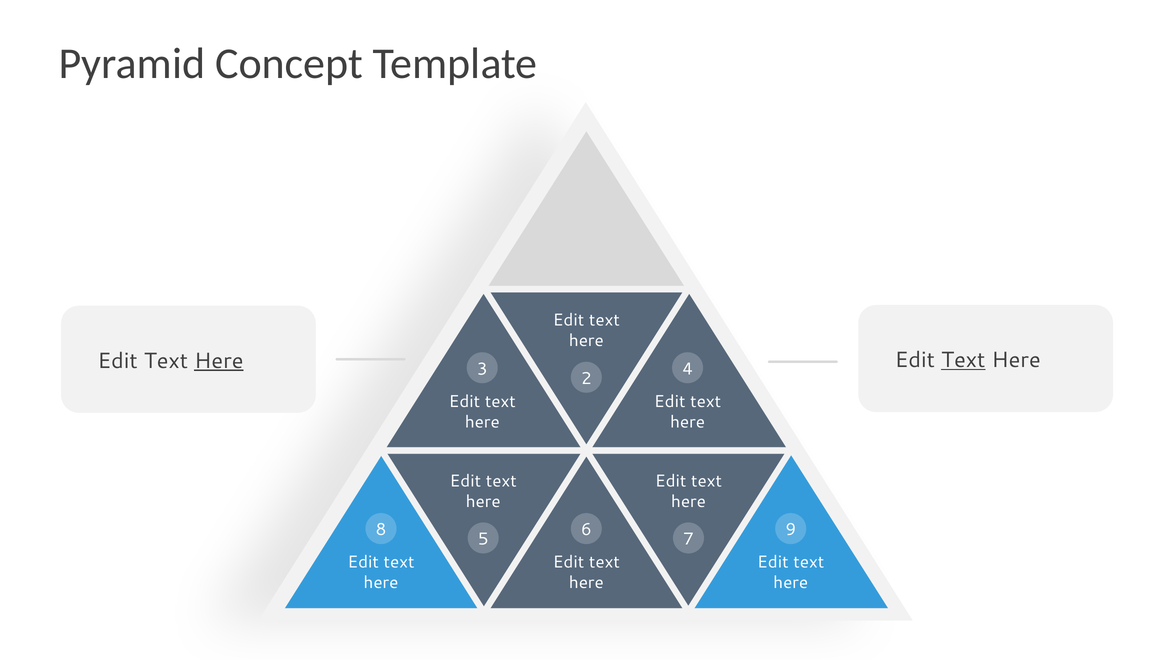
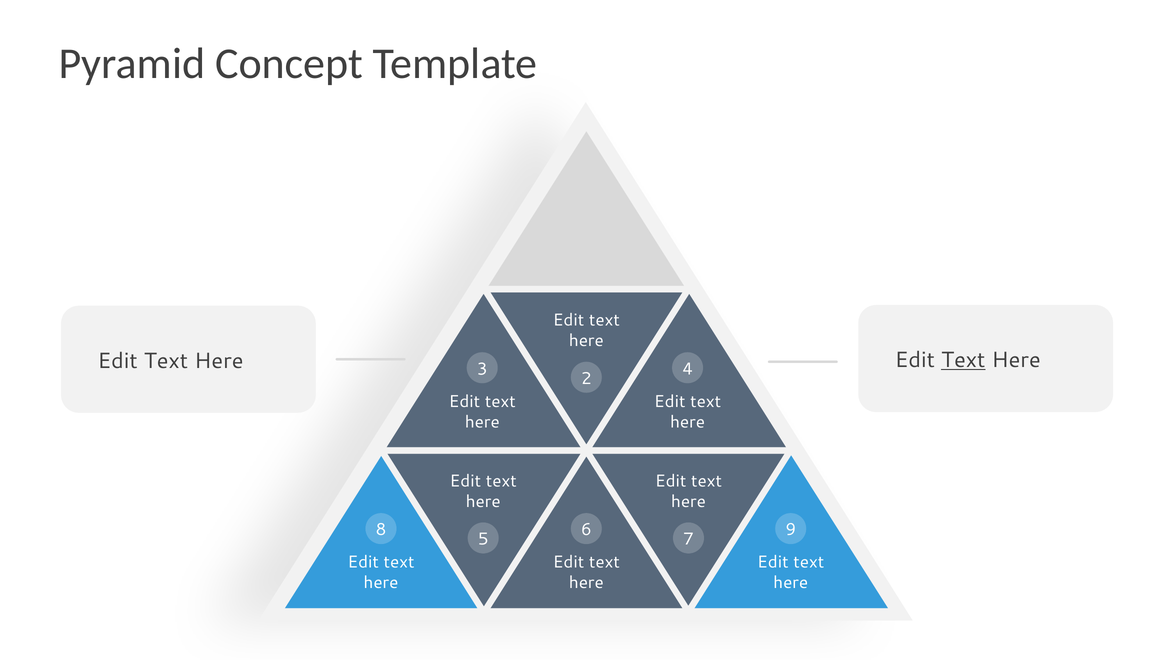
Here at (219, 361) underline: present -> none
